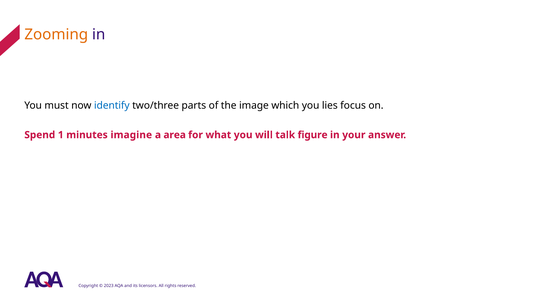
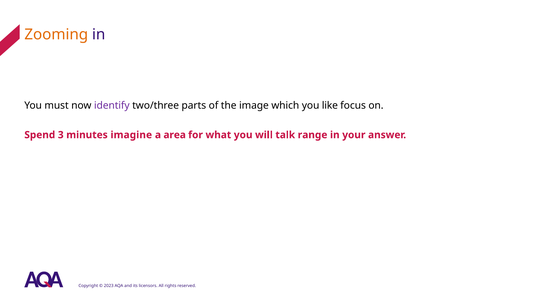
identify colour: blue -> purple
lies: lies -> like
1: 1 -> 3
figure: figure -> range
